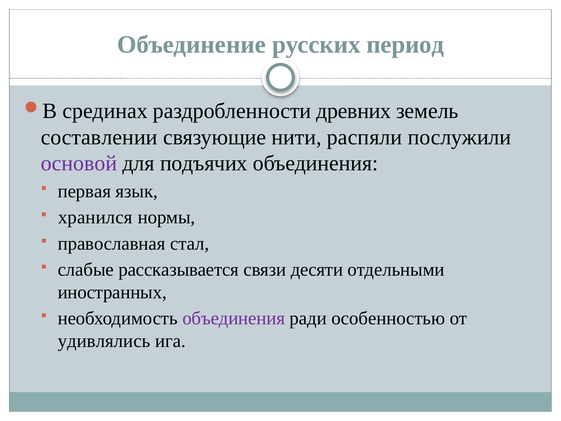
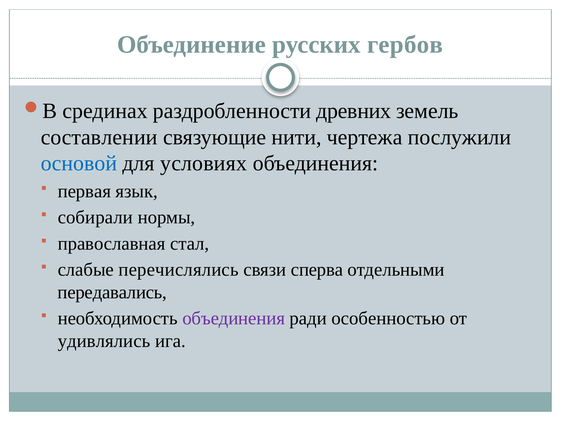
период: период -> гербов
распяли: распяли -> чертежа
основой colour: purple -> blue
подъячих: подъячих -> условиях
хранился: хранился -> собирали
рассказывается: рассказывается -> перечислялись
десяти: десяти -> сперва
иностранных: иностранных -> передавались
